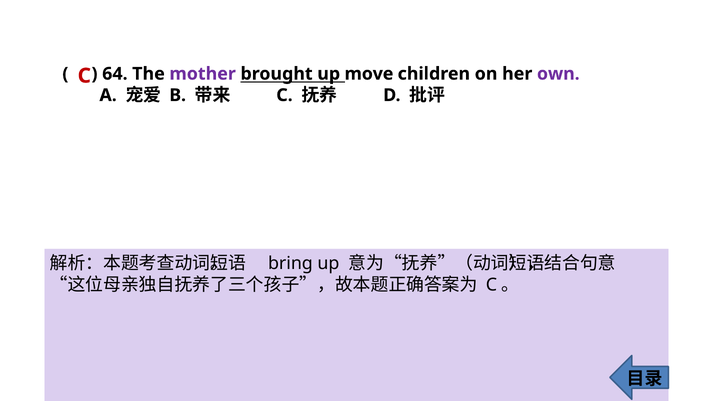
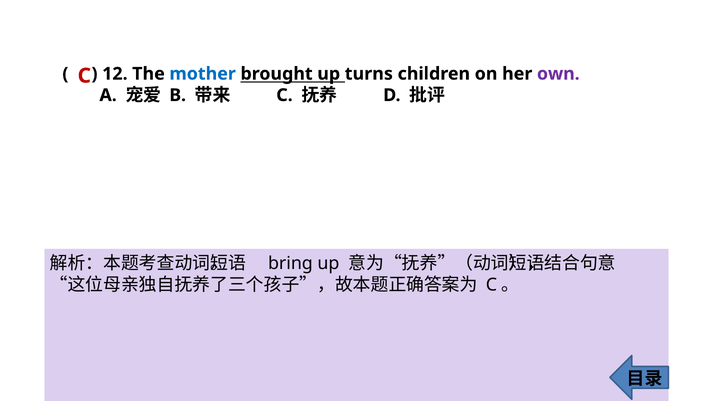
64: 64 -> 12
mother colour: purple -> blue
move: move -> turns
